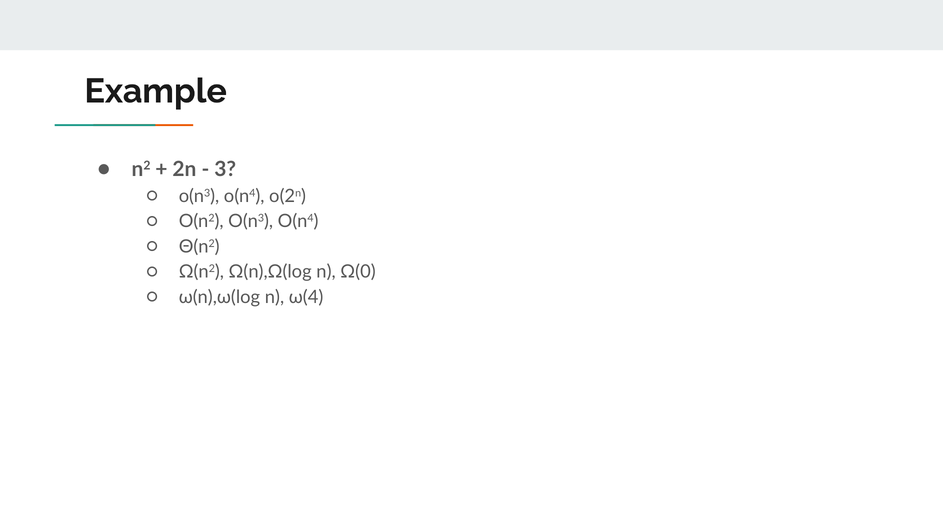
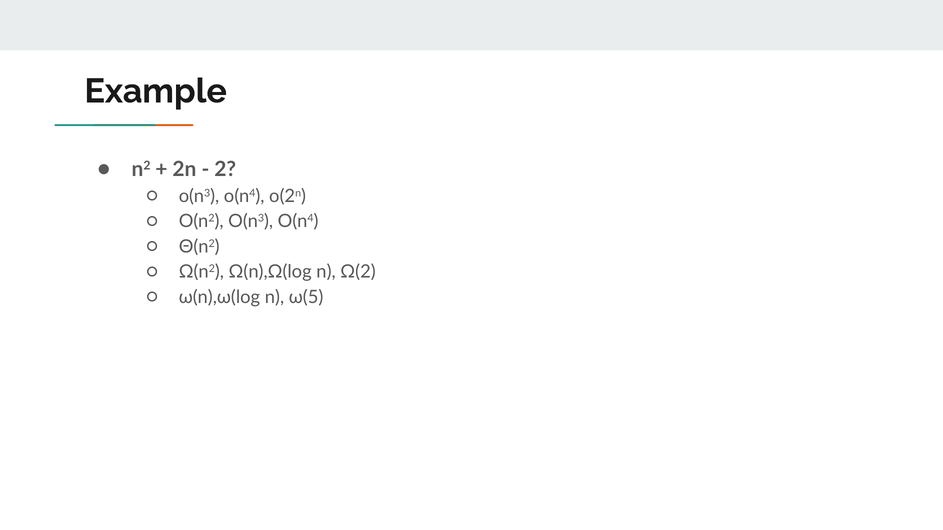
3: 3 -> 2
Ω(0: Ω(0 -> Ω(2
ω(4: ω(4 -> ω(5
